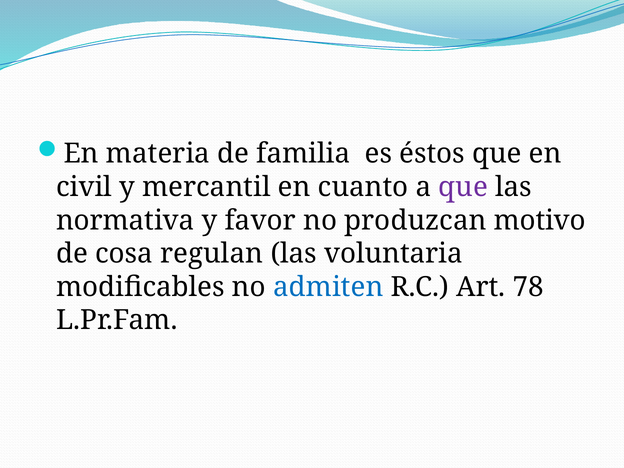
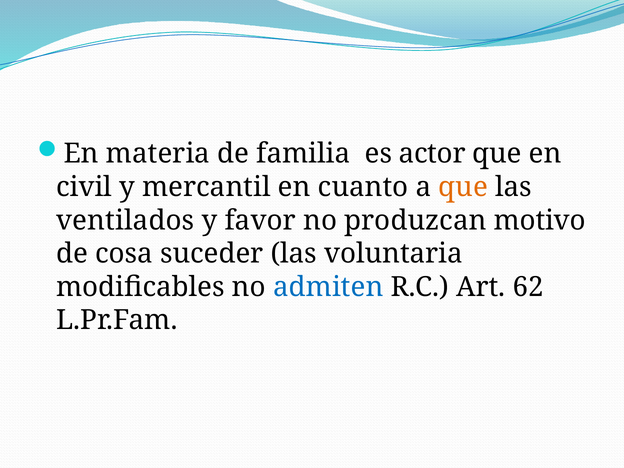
éstos: éstos -> actor
que at (463, 187) colour: purple -> orange
normativa: normativa -> ventilados
regulan: regulan -> suceder
78: 78 -> 62
